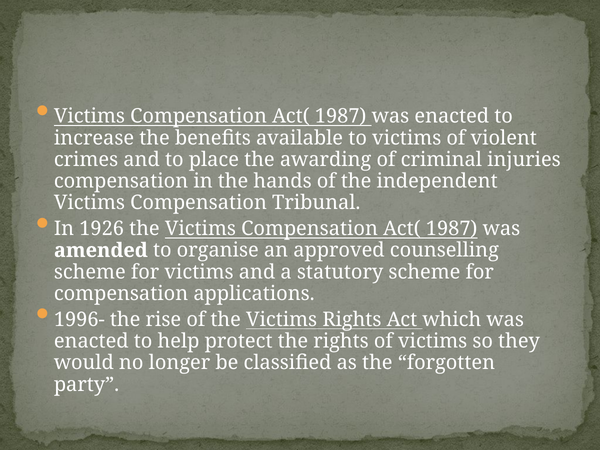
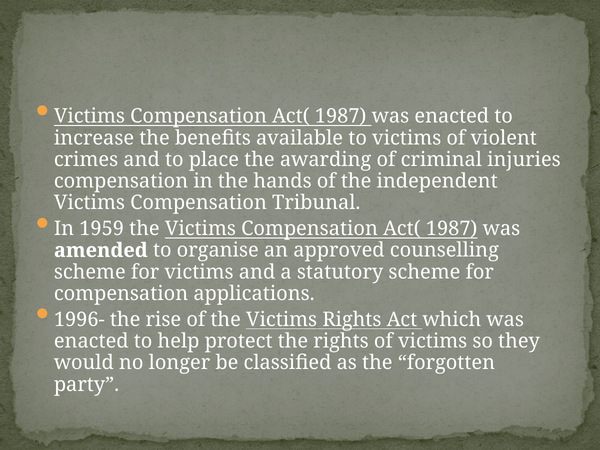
1926: 1926 -> 1959
